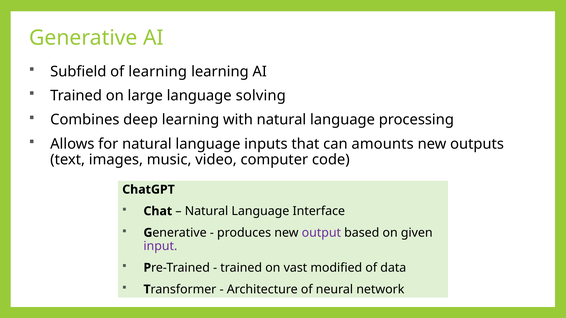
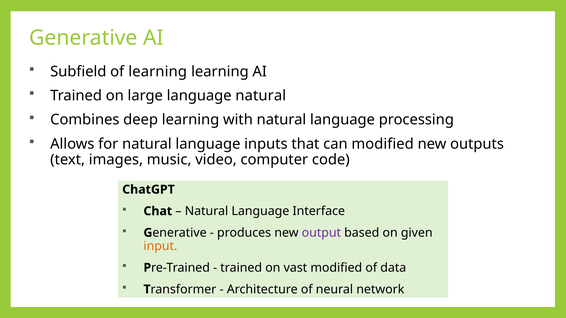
language solving: solving -> natural
can amounts: amounts -> modified
input colour: purple -> orange
